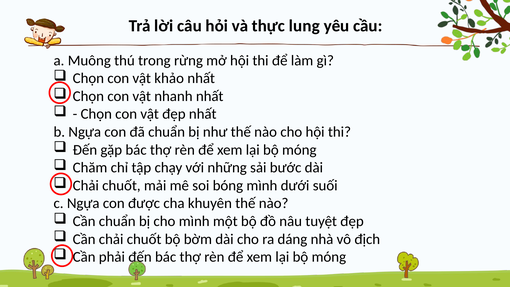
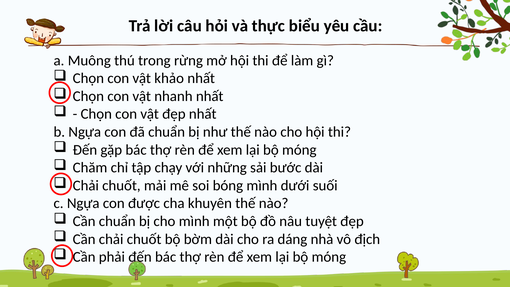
lung: lung -> biểu
